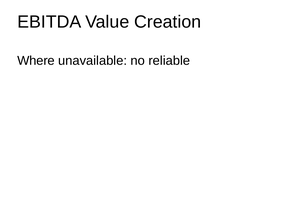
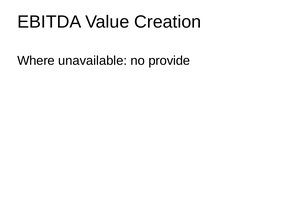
reliable: reliable -> provide
